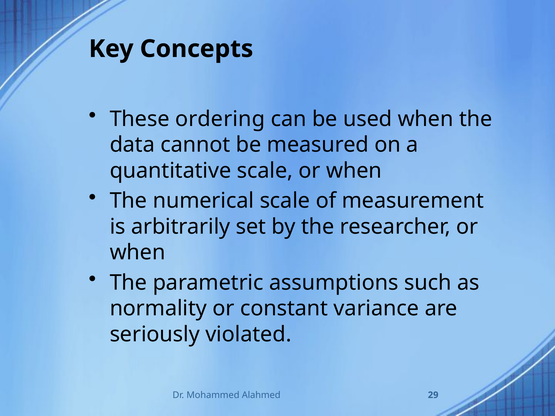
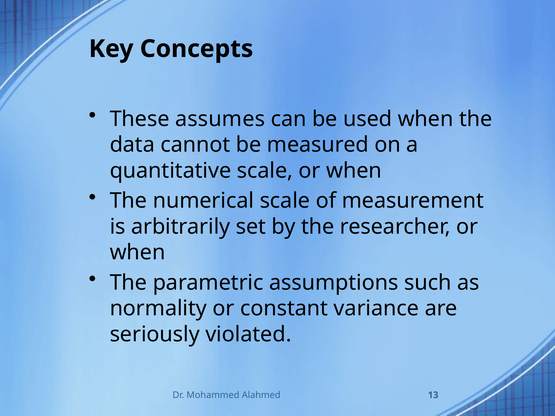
ordering: ordering -> assumes
29: 29 -> 13
